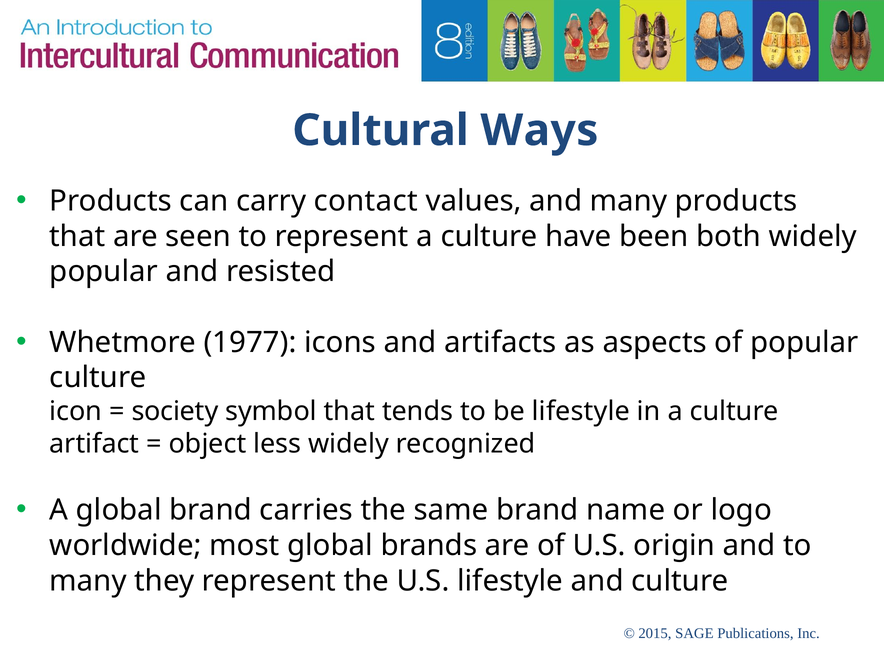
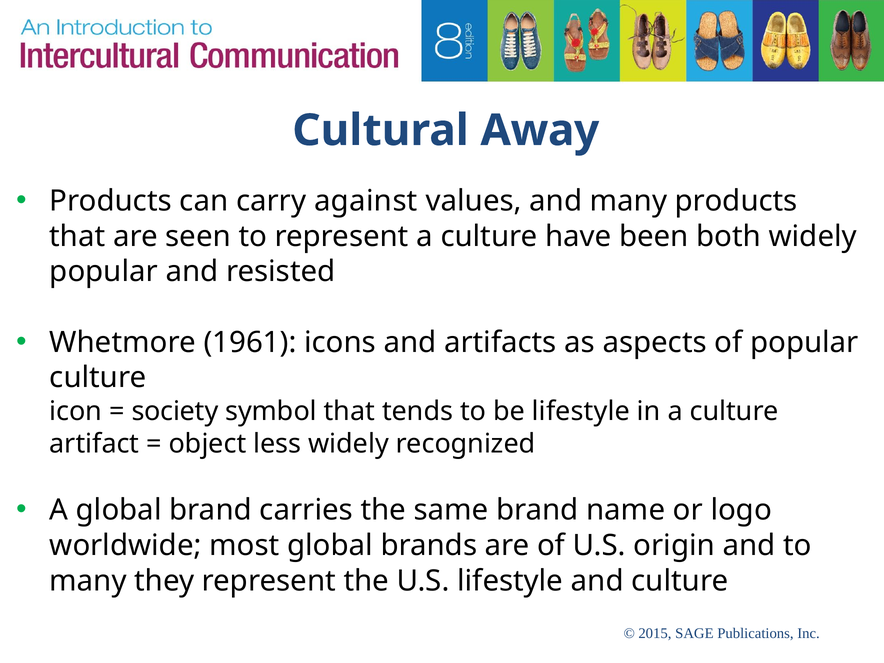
Ways: Ways -> Away
contact: contact -> against
1977: 1977 -> 1961
